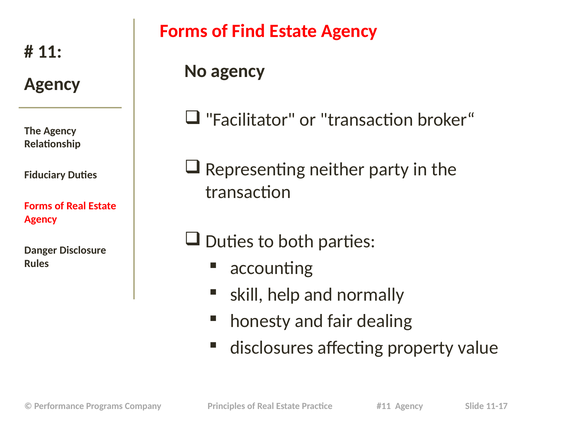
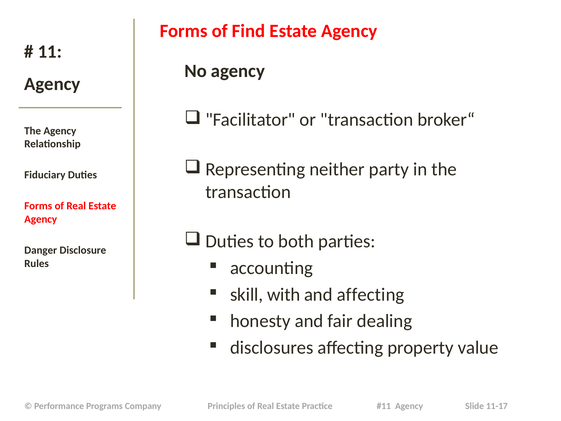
help: help -> with
and normally: normally -> affecting
